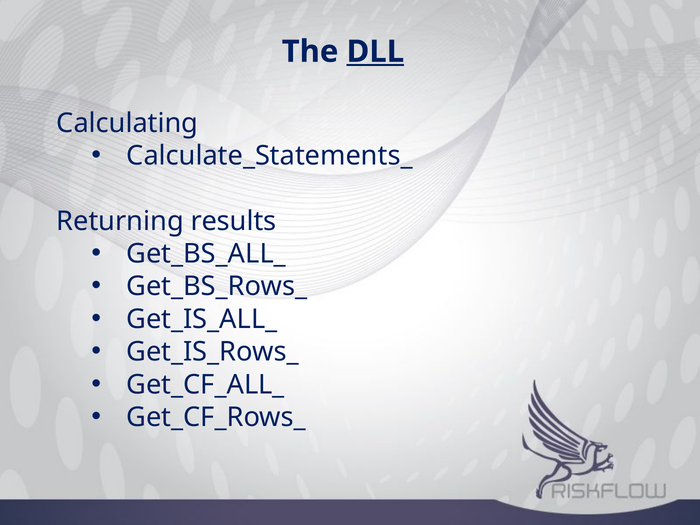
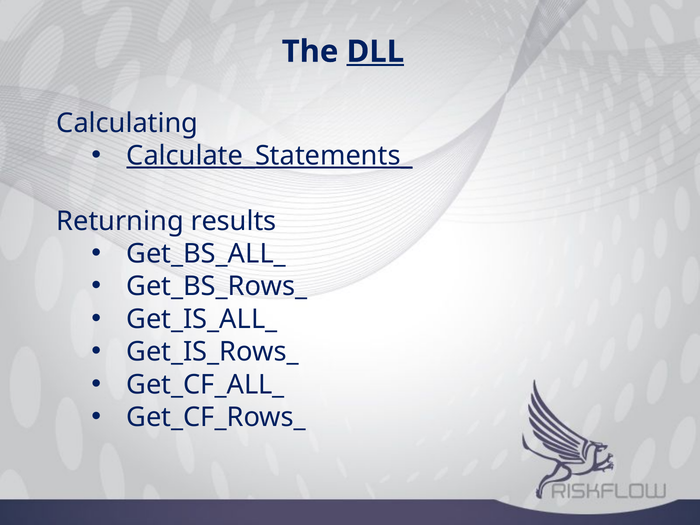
Calculate_Statements_ underline: none -> present
